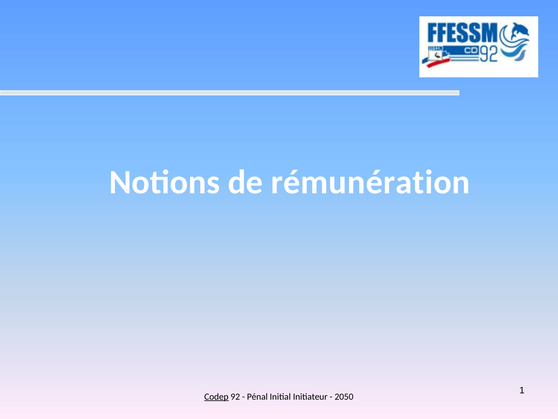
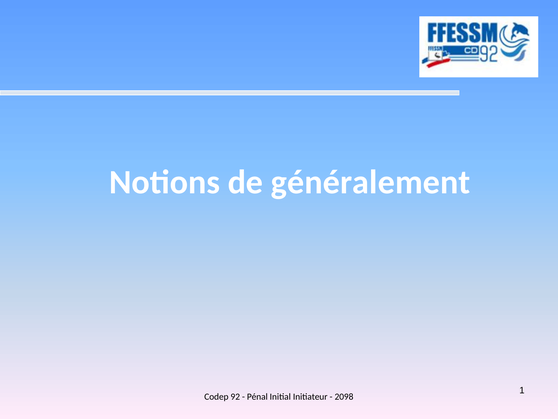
rémunération: rémunération -> généralement
Codep underline: present -> none
2050: 2050 -> 2098
